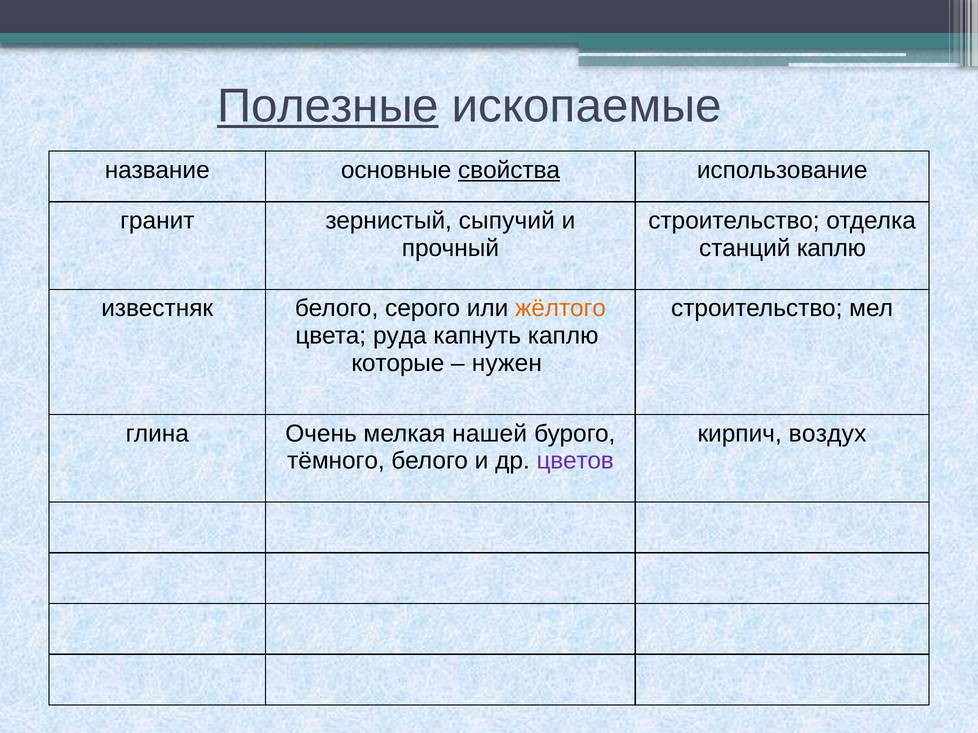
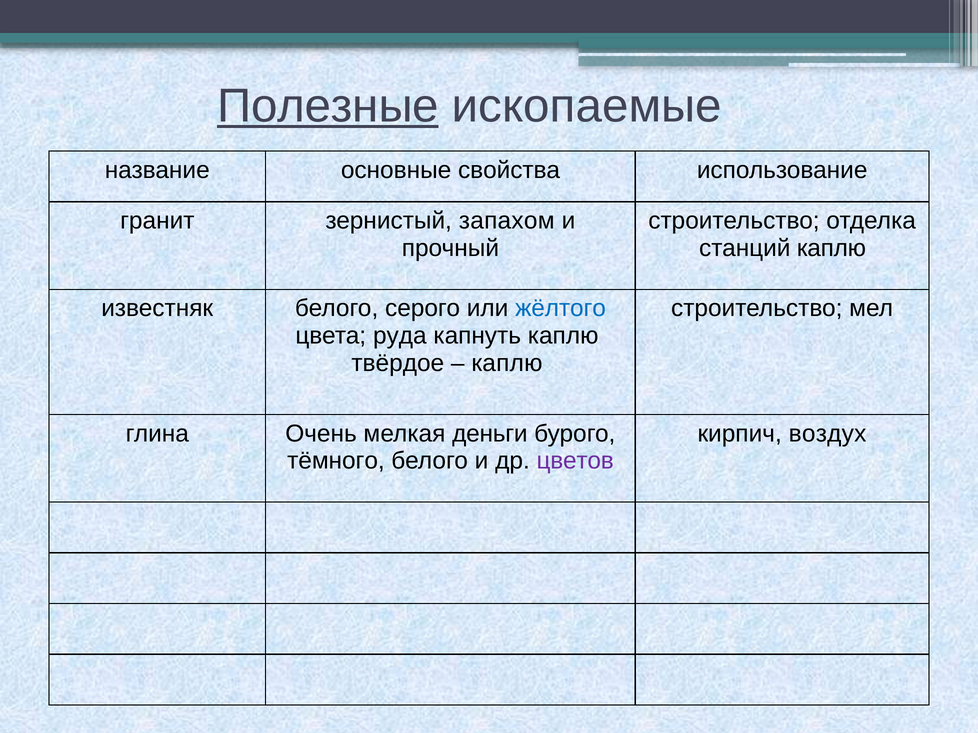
свойства underline: present -> none
сыпучий: сыпучий -> запахом
жёлтого colour: orange -> blue
которые: которые -> твёрдое
нужен at (507, 363): нужен -> каплю
нашей: нашей -> деньги
